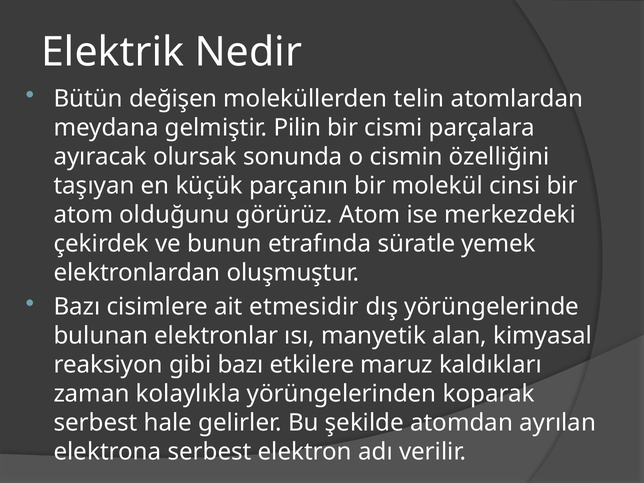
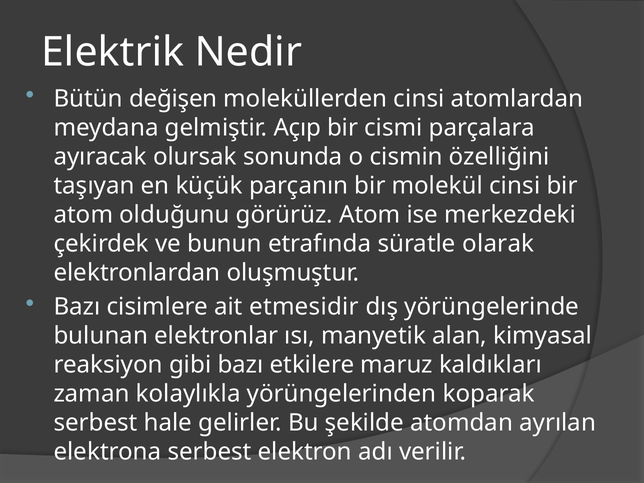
moleküllerden telin: telin -> cinsi
Pilin: Pilin -> Açıp
yemek: yemek -> olarak
